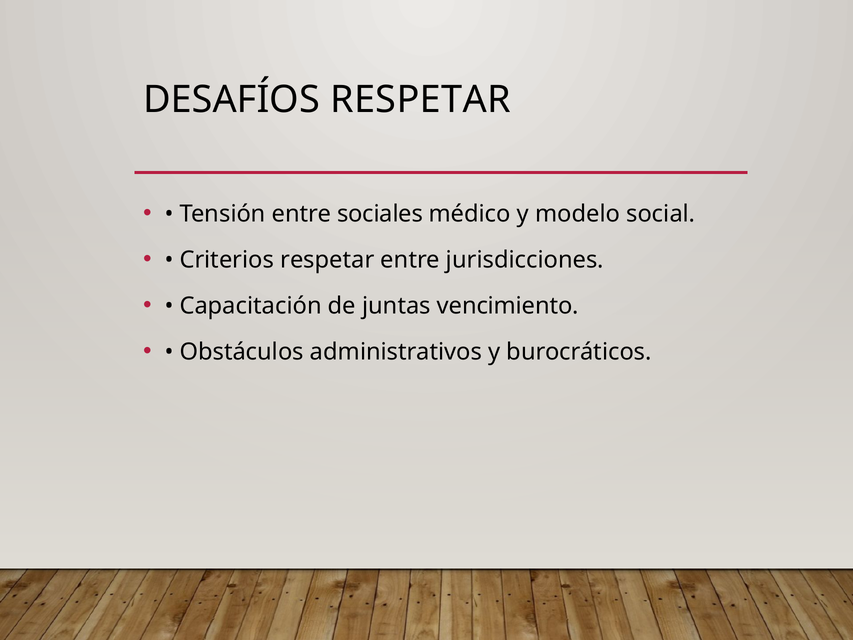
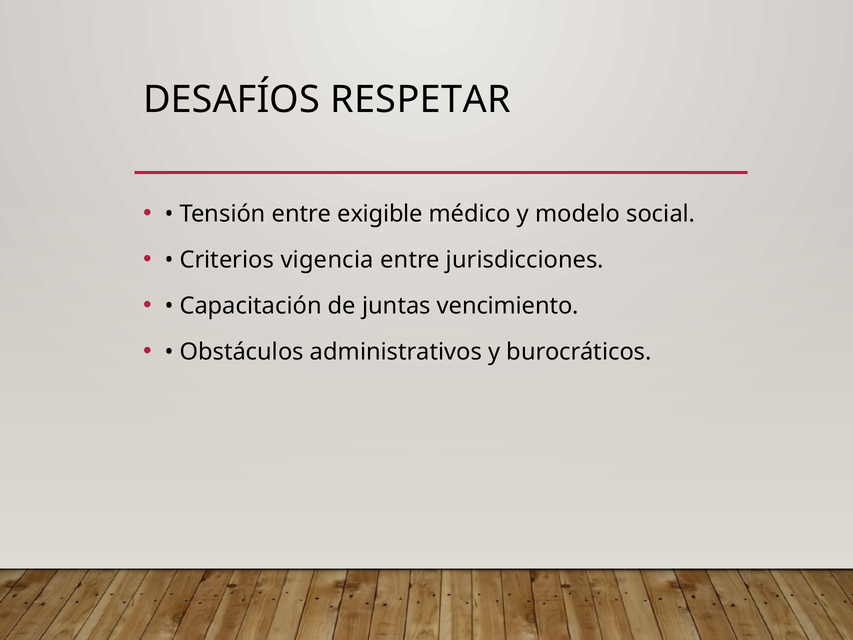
sociales: sociales -> exigible
Criterios respetar: respetar -> vigencia
